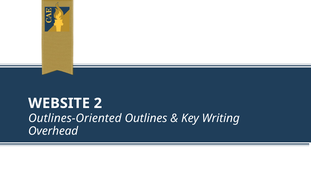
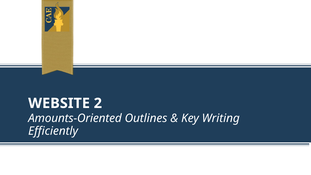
Outlines-Oriented: Outlines-Oriented -> Amounts-Oriented
Overhead: Overhead -> Efficiently
